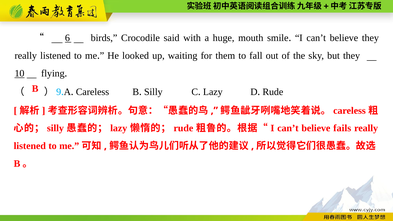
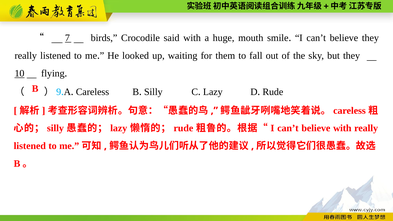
6: 6 -> 7
believe fails: fails -> with
